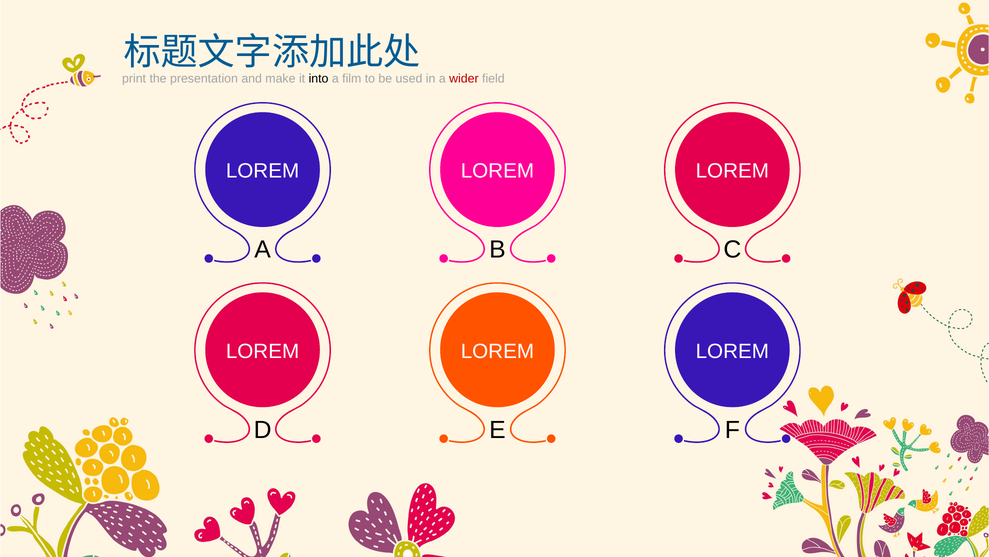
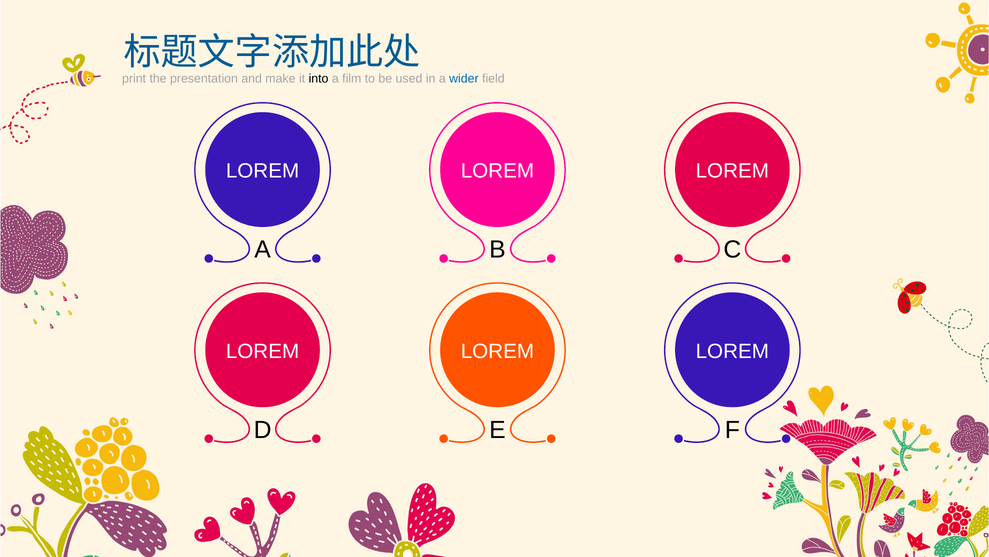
wider colour: red -> blue
